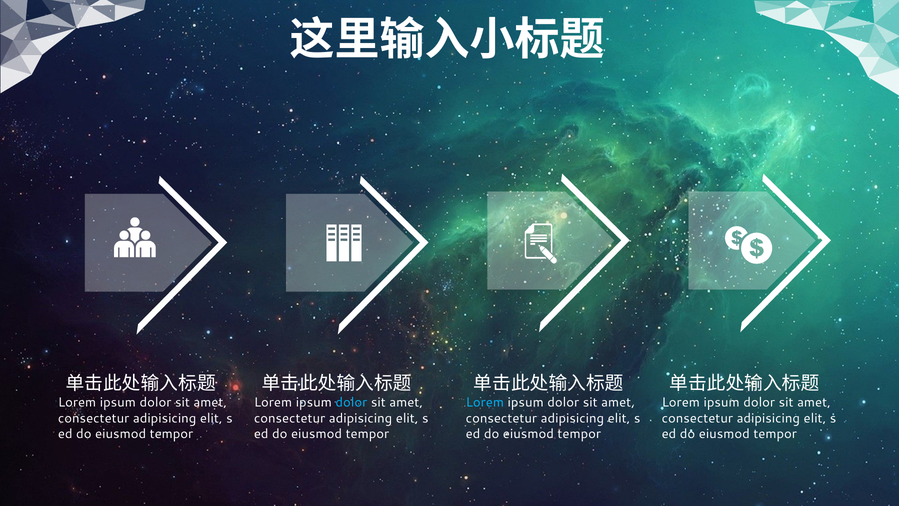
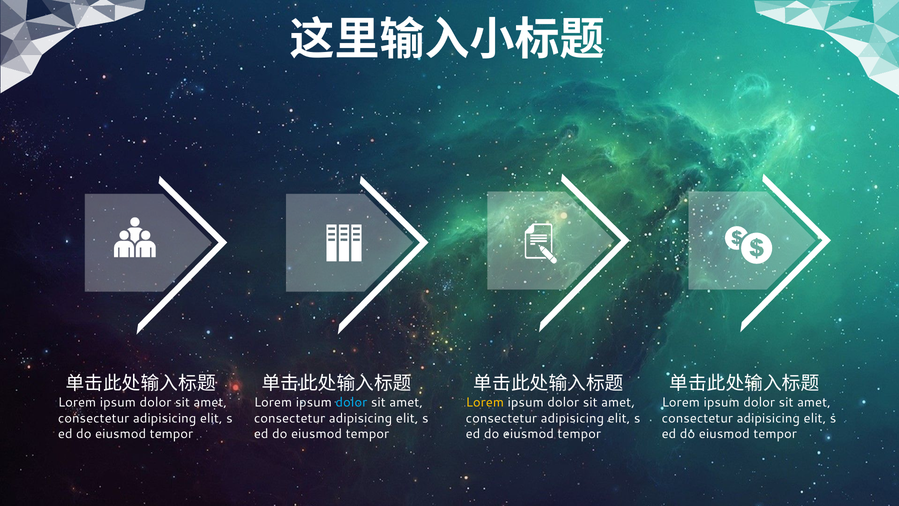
Lorem at (485, 402) colour: light blue -> yellow
